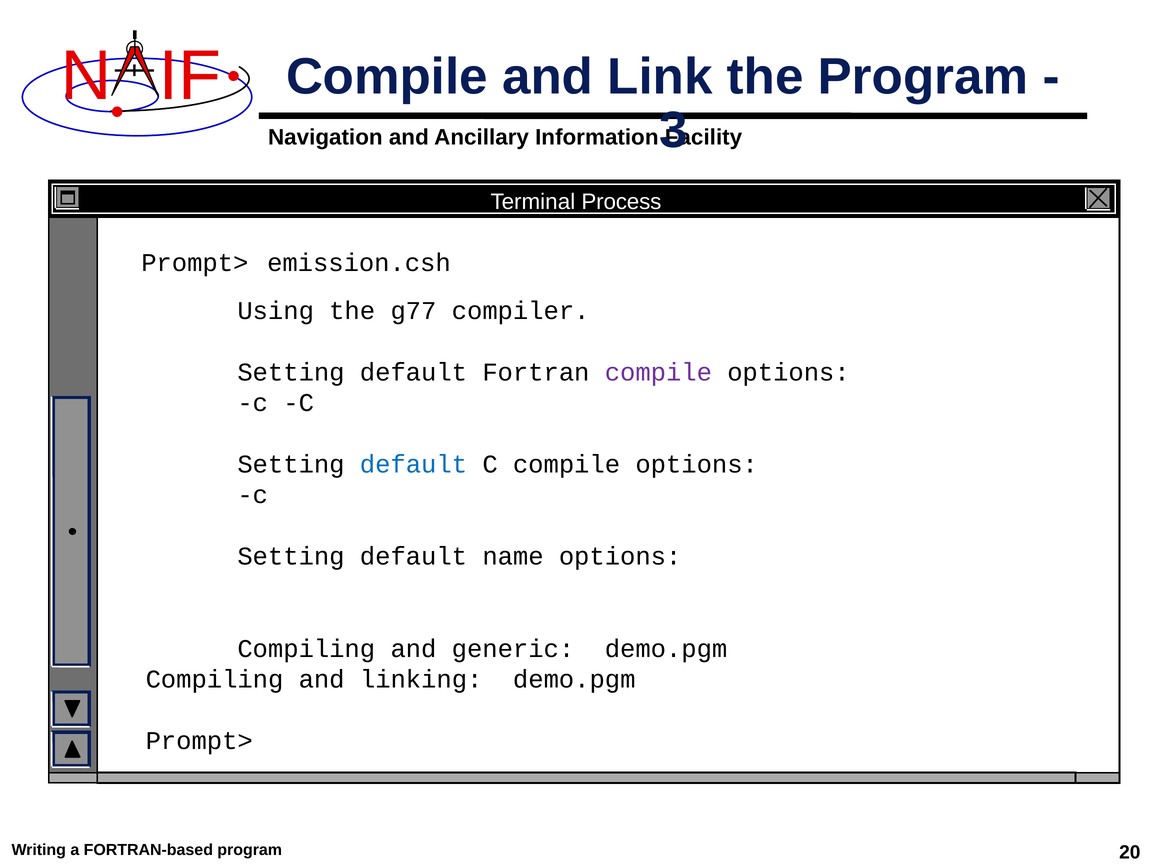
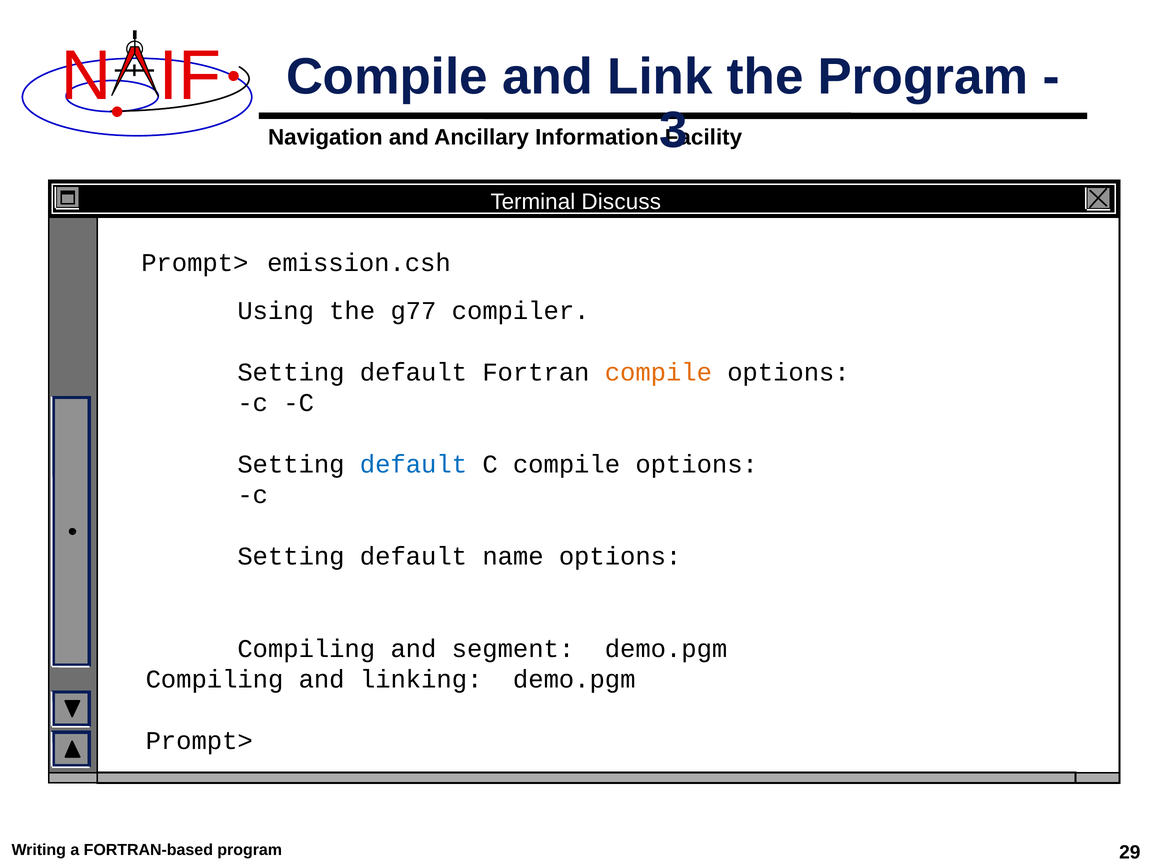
Process: Process -> Discuss
compile at (658, 372) colour: purple -> orange
generic: generic -> segment
20: 20 -> 29
